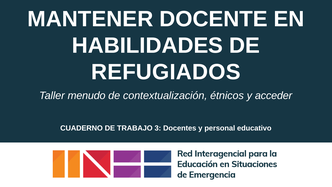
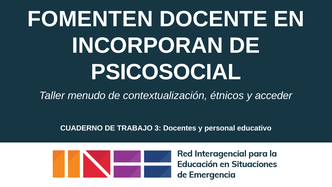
MANTENER: MANTENER -> FOMENTEN
HABILIDADES: HABILIDADES -> INCORPORAN
REFUGIADOS: REFUGIADOS -> PSICOSOCIAL
